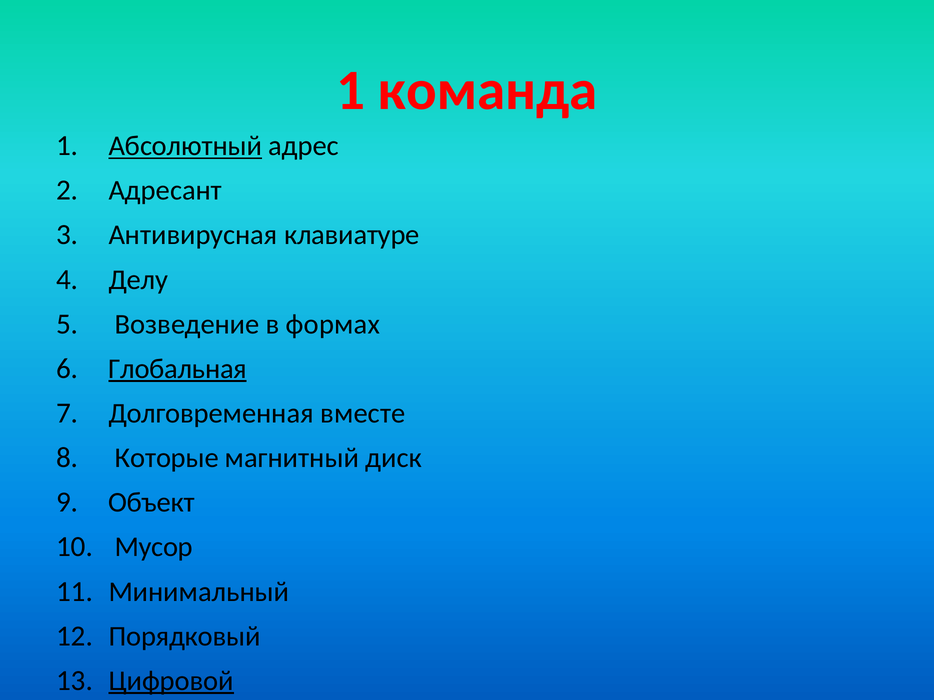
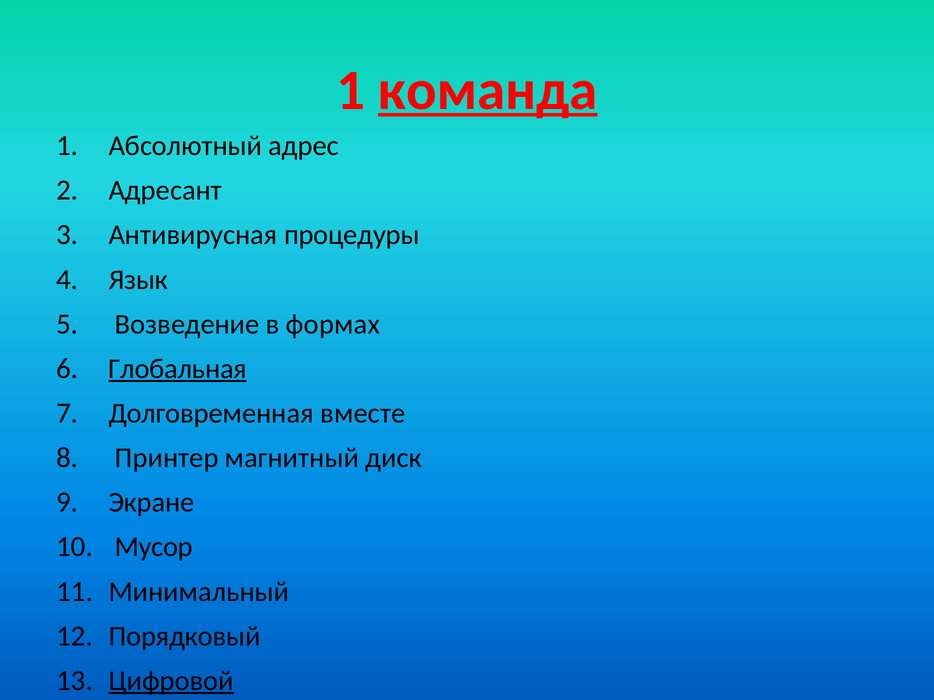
команда underline: none -> present
Абсолютный underline: present -> none
клавиатуре: клавиатуре -> процедуры
Делу: Делу -> Язык
Которые: Которые -> Принтер
Объект: Объект -> Экране
